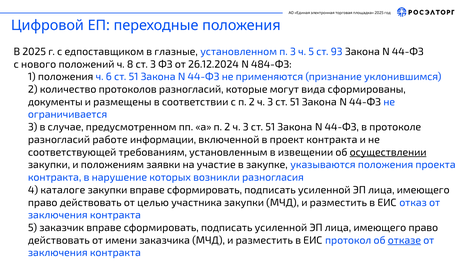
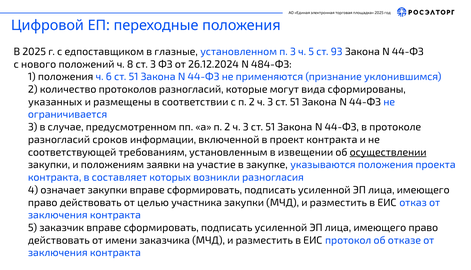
документы: документы -> указанных
работе: работе -> сроков
нарушение: нарушение -> составляет
каталоге: каталоге -> означает
отказе underline: present -> none
